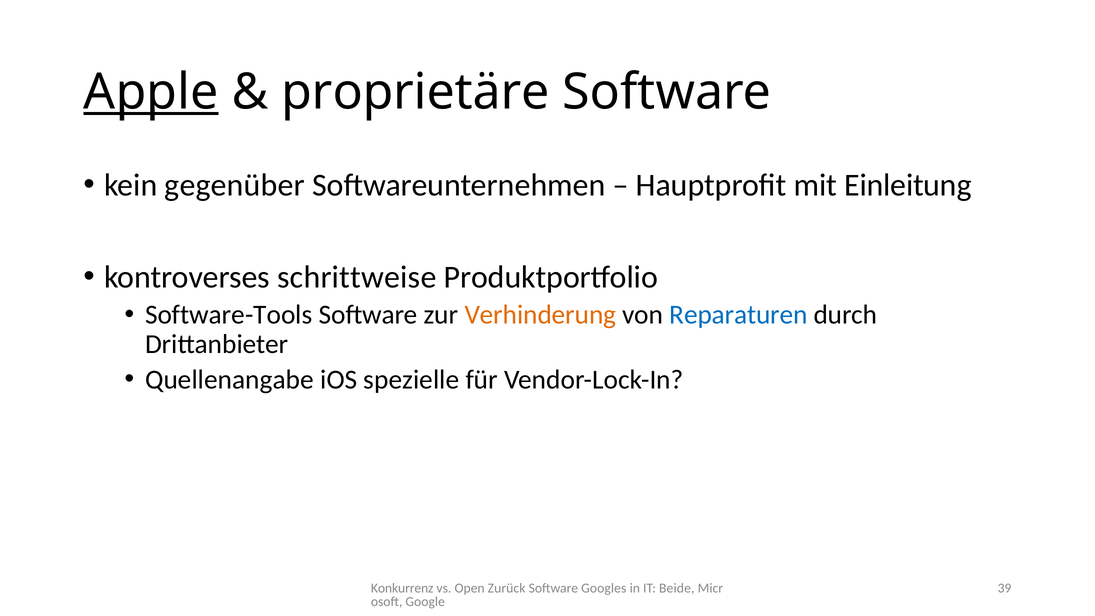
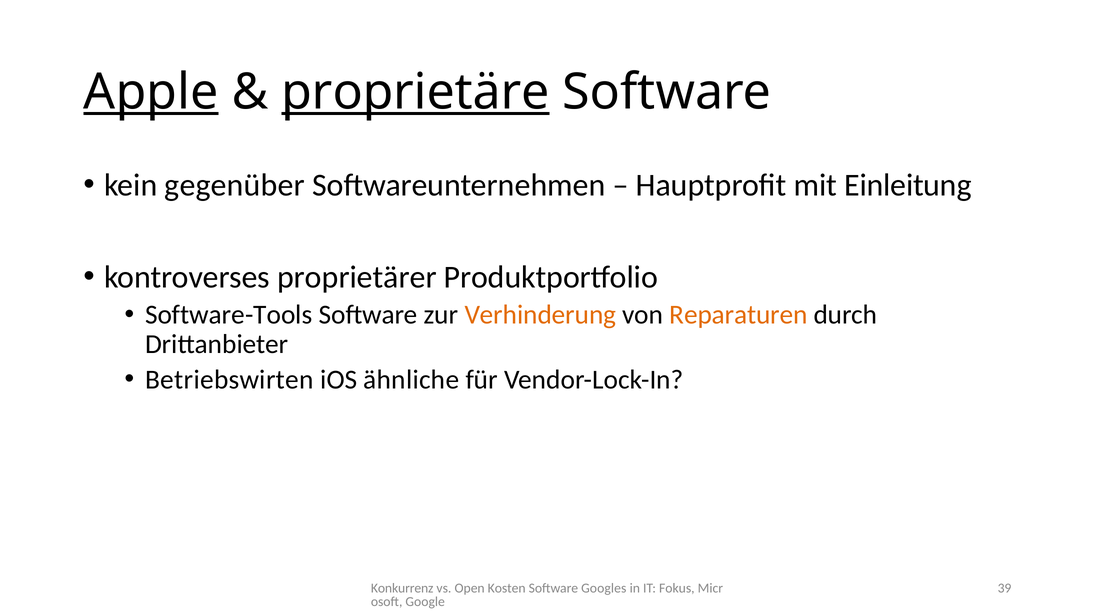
proprietäre underline: none -> present
schrittweise: schrittweise -> proprietärer
Reparaturen colour: blue -> orange
Quellenangabe: Quellenangabe -> Betriebswirten
spezielle: spezielle -> ähnliche
Zurück: Zurück -> Kosten
Beide: Beide -> Fokus
